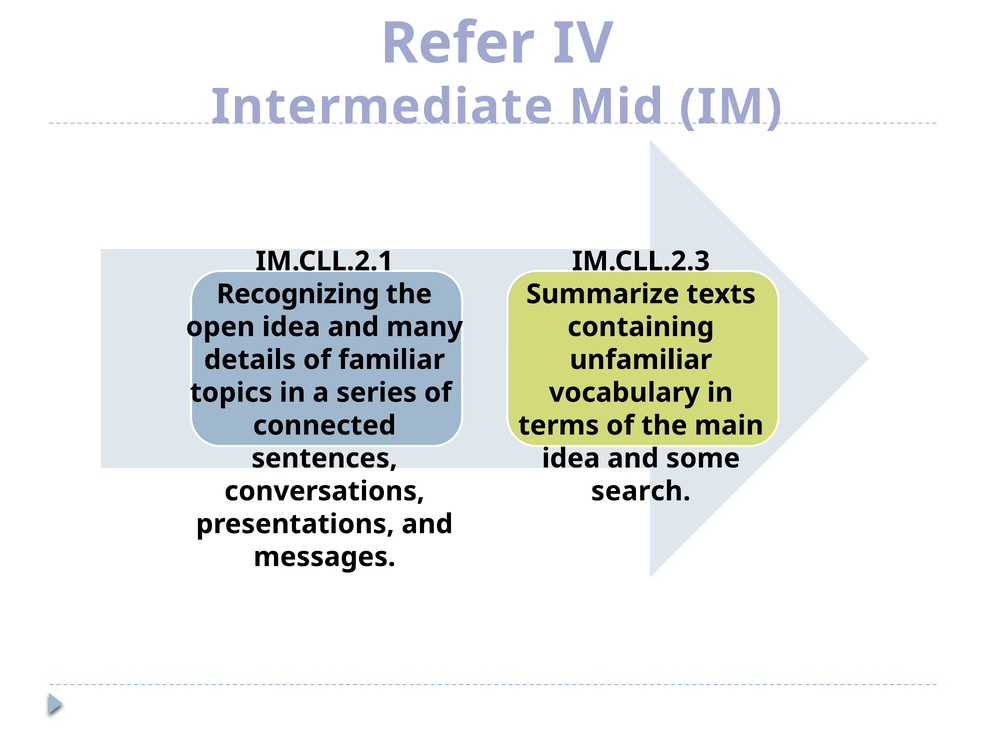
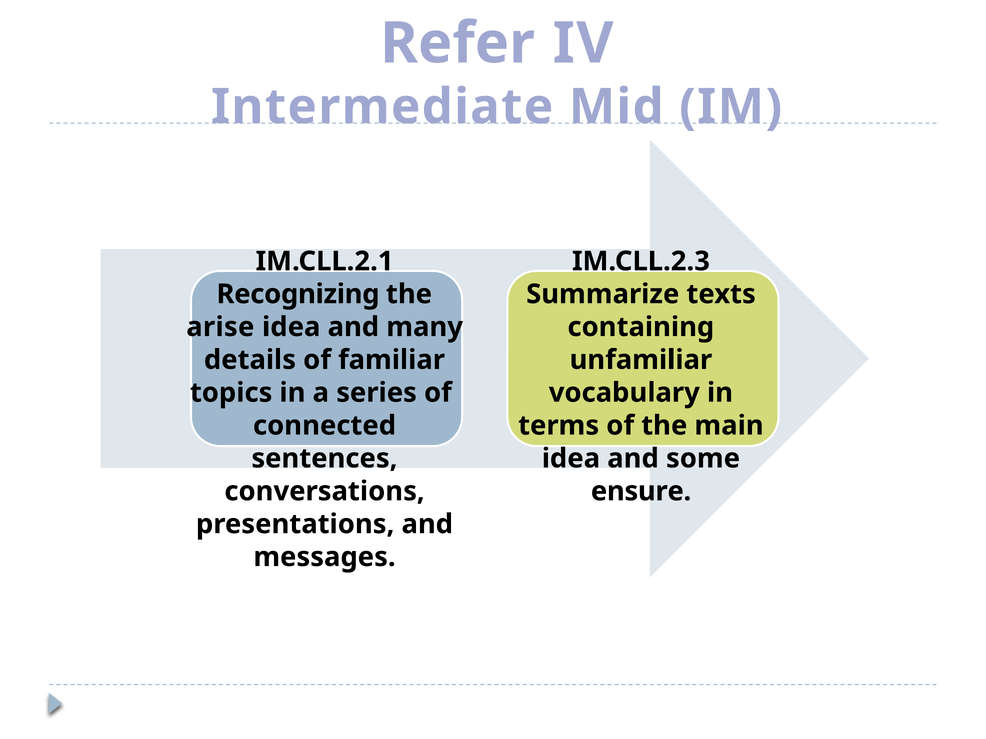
open: open -> arise
search: search -> ensure
